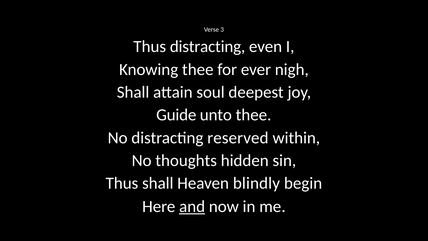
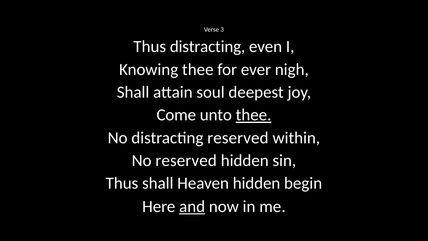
Guide: Guide -> Come
thee at (254, 115) underline: none -> present
No thoughts: thoughts -> reserved
Heaven blindly: blindly -> hidden
